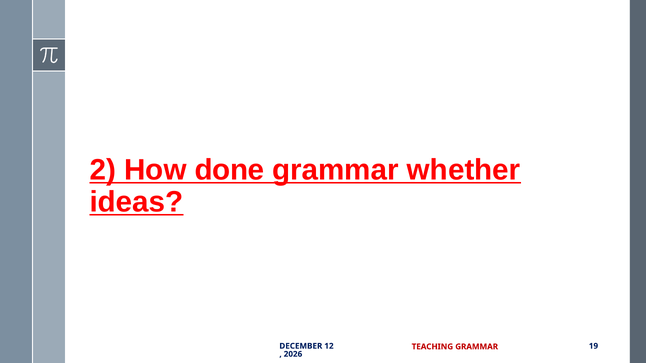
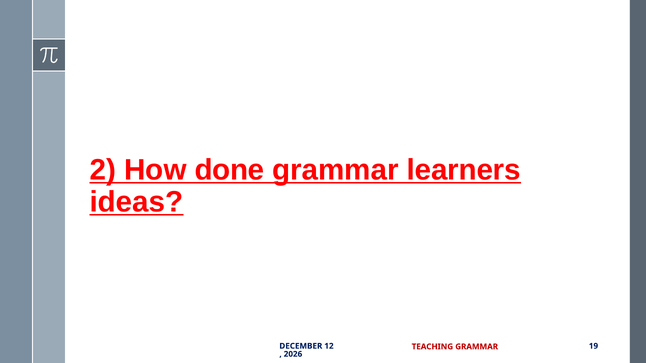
whether: whether -> learners
